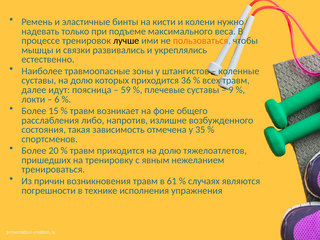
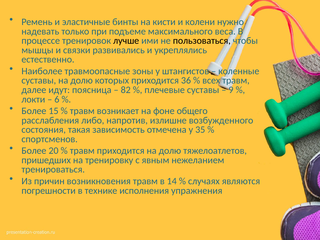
пользоваться colour: orange -> black
59: 59 -> 82
61: 61 -> 14
